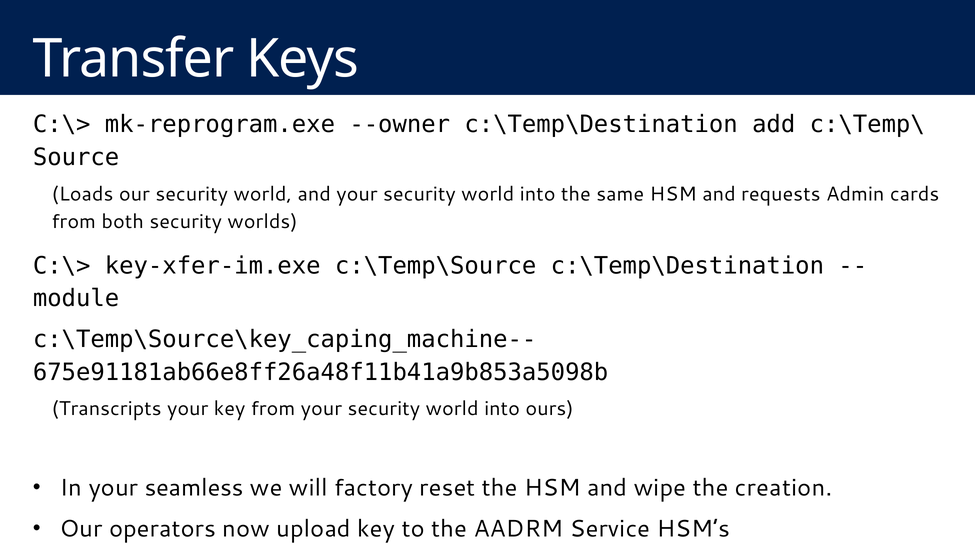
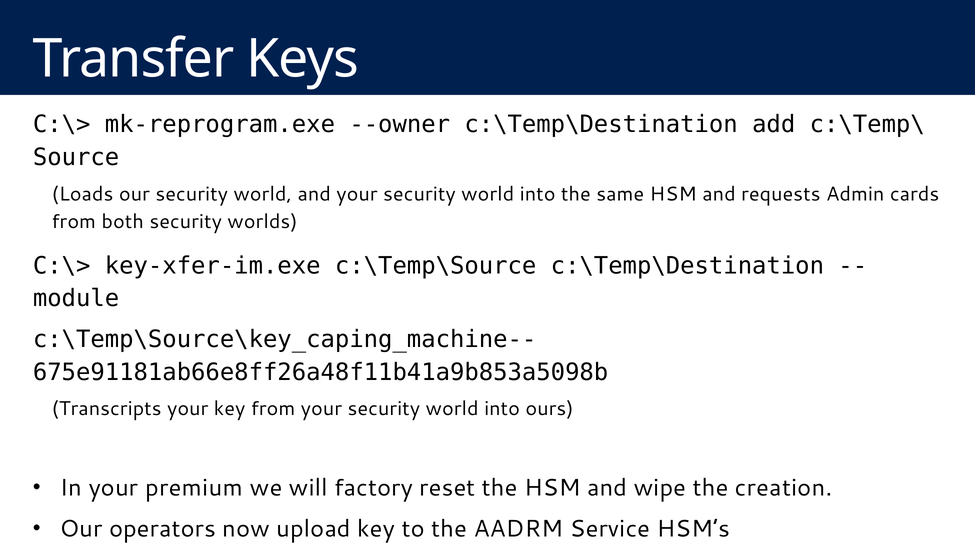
seamless: seamless -> premium
